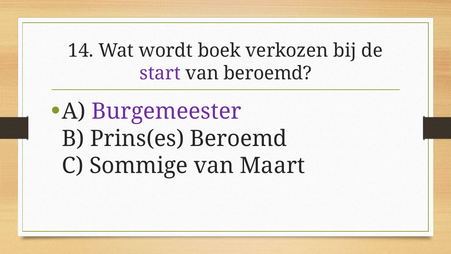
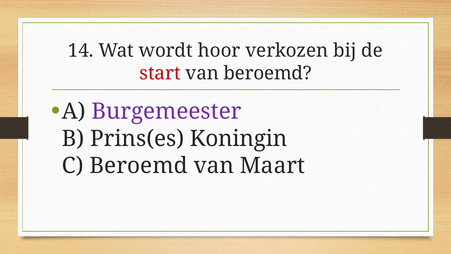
boek: boek -> hoor
start colour: purple -> red
Prins(es Beroemd: Beroemd -> Koningin
C Sommige: Sommige -> Beroemd
